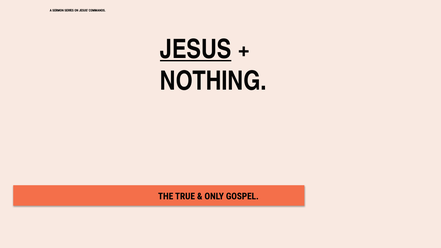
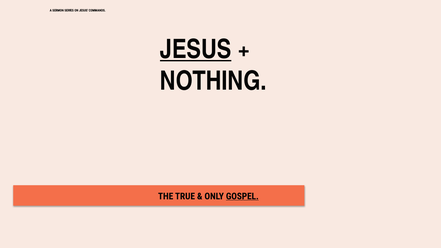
GOSPEL underline: none -> present
